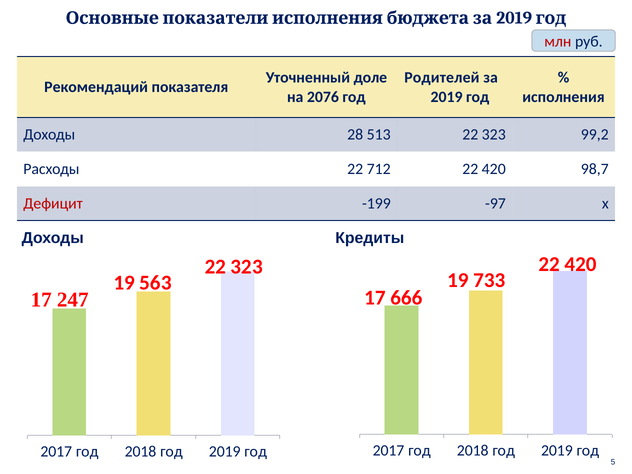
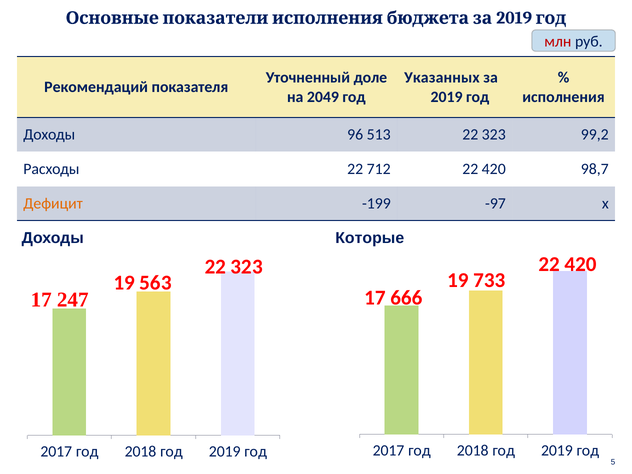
Родителей: Родителей -> Указанных
2076: 2076 -> 2049
28: 28 -> 96
Дефицит colour: red -> orange
Кредиты: Кредиты -> Которые
